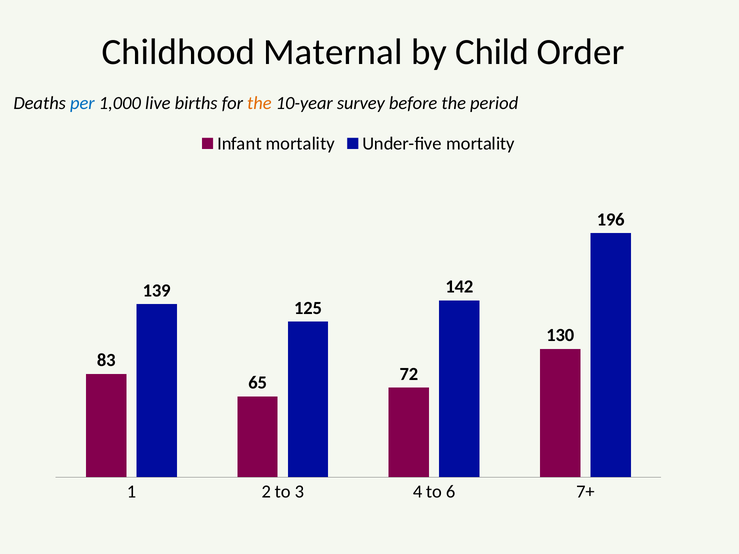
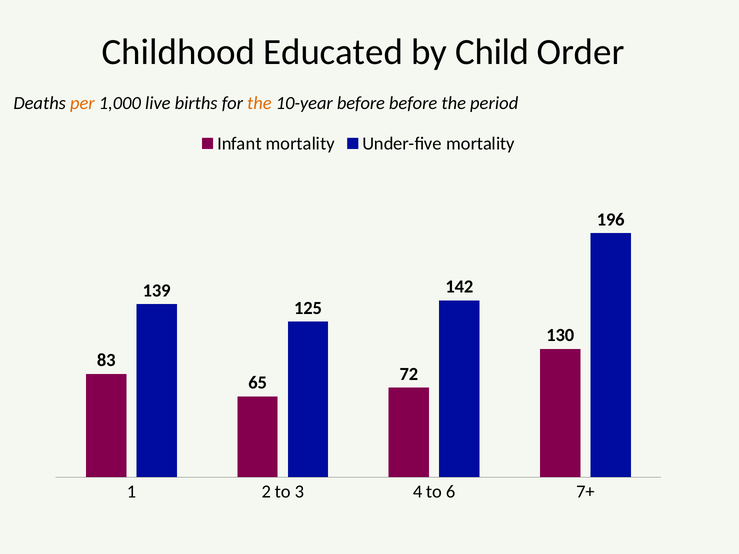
Maternal: Maternal -> Educated
per colour: blue -> orange
10-year survey: survey -> before
